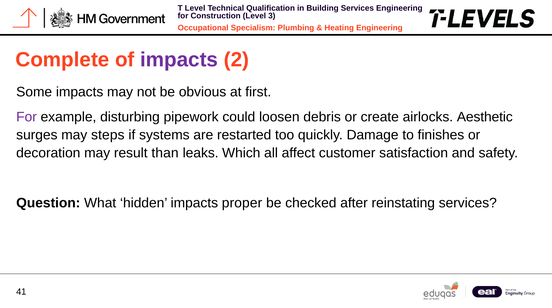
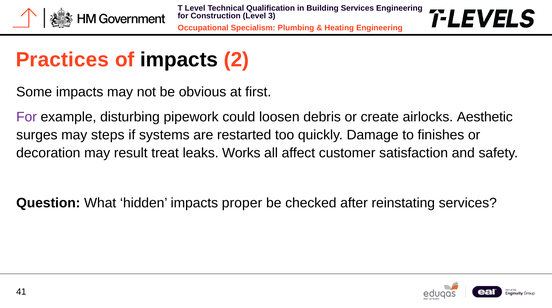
Complete: Complete -> Practices
impacts at (179, 60) colour: purple -> black
than: than -> treat
Which: Which -> Works
